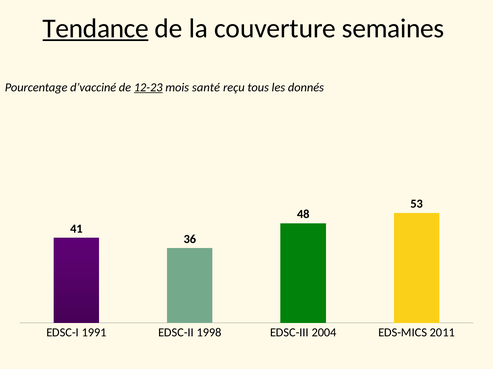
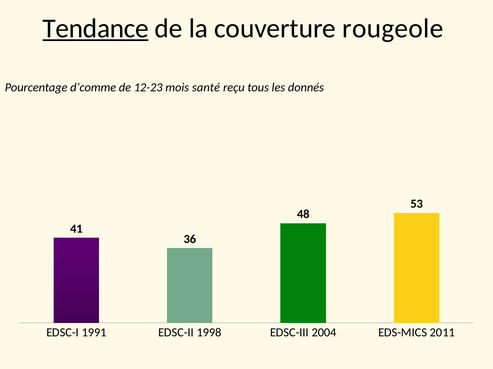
semaines: semaines -> rougeole
d’vacciné: d’vacciné -> d’comme
12-23 underline: present -> none
